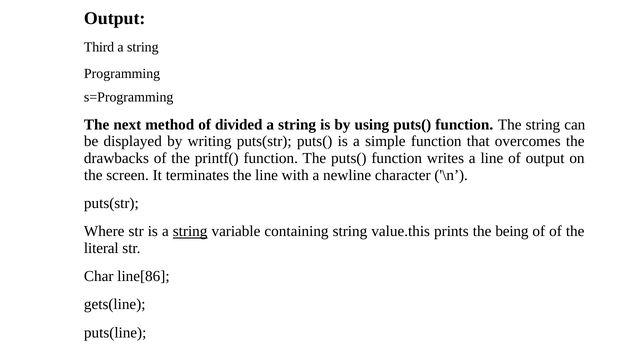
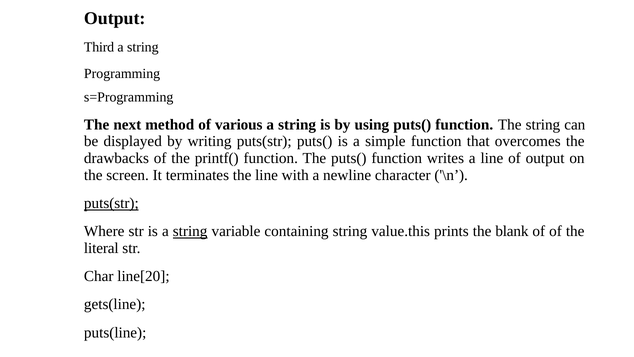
divided: divided -> various
puts(str at (111, 203) underline: none -> present
being: being -> blank
line[86: line[86 -> line[20
